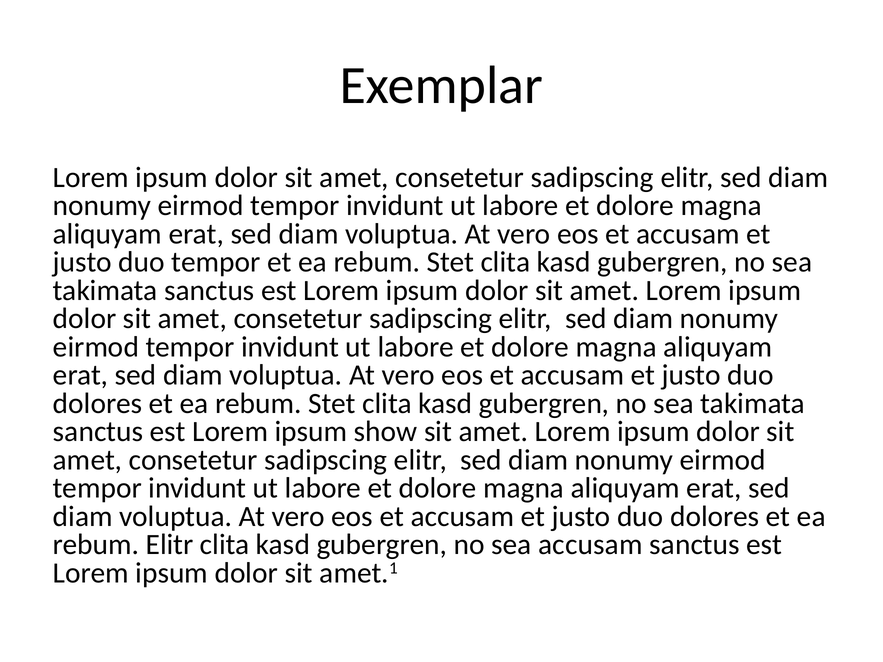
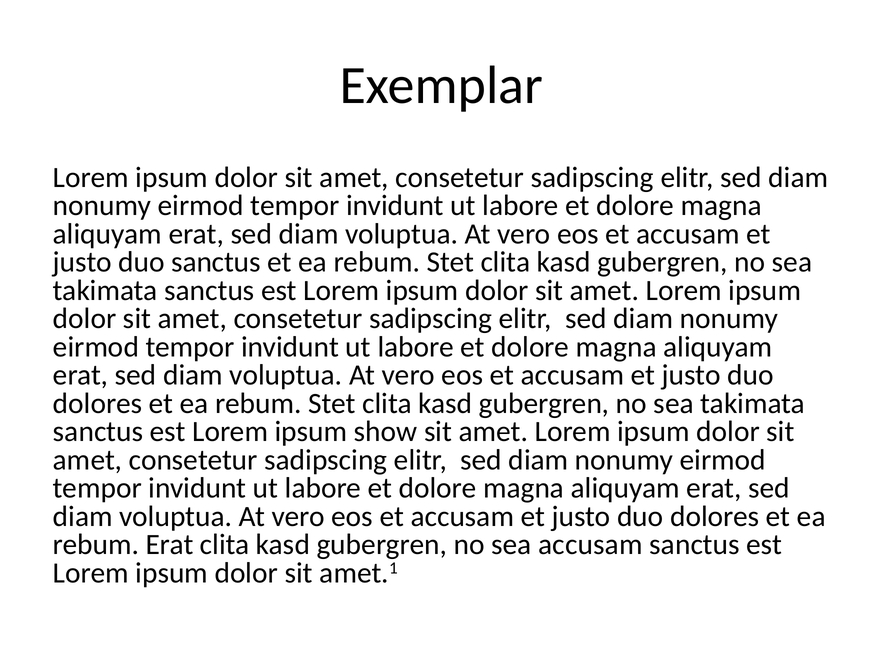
duo tempor: tempor -> sanctus
rebum Elitr: Elitr -> Erat
